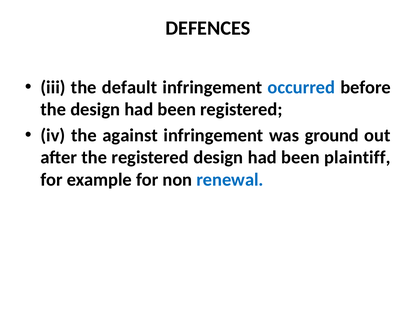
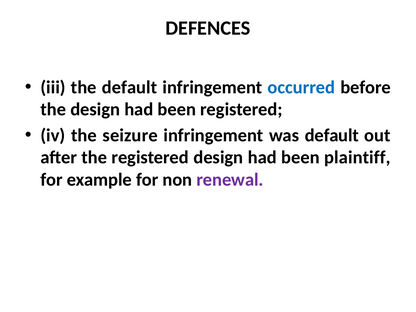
against: against -> seizure
was ground: ground -> default
renewal colour: blue -> purple
